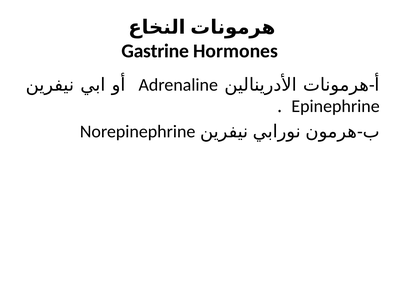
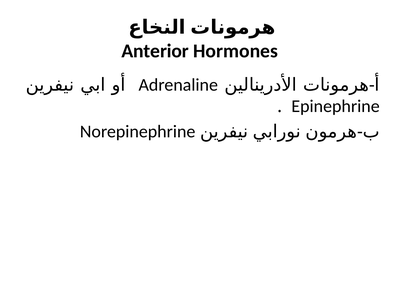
Gastrine: Gastrine -> Anterior
